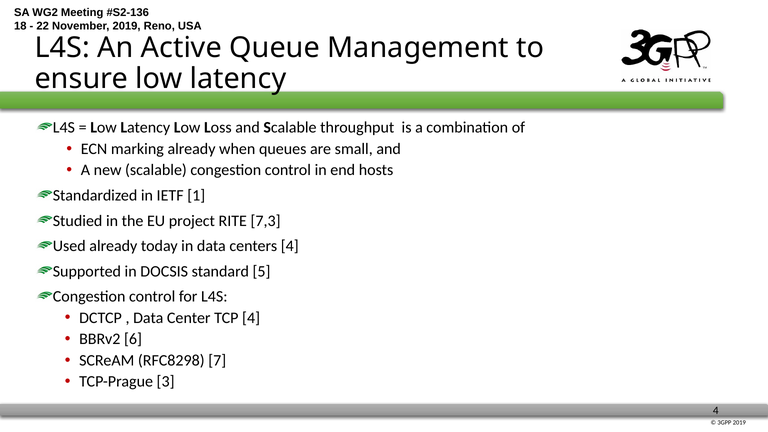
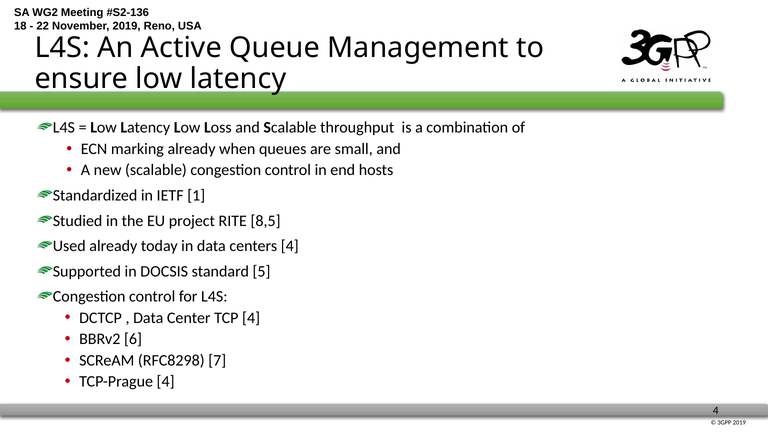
7,3: 7,3 -> 8,5
TCP-Prague 3: 3 -> 4
